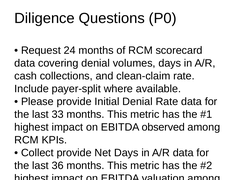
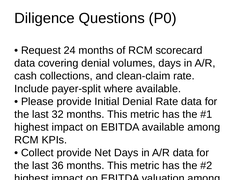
33: 33 -> 32
EBITDA observed: observed -> available
